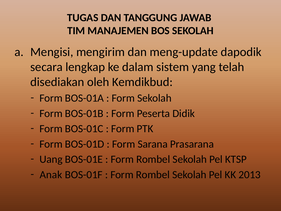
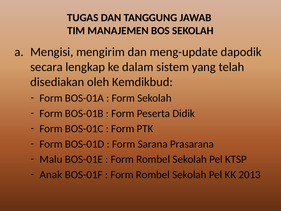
Uang: Uang -> Malu
